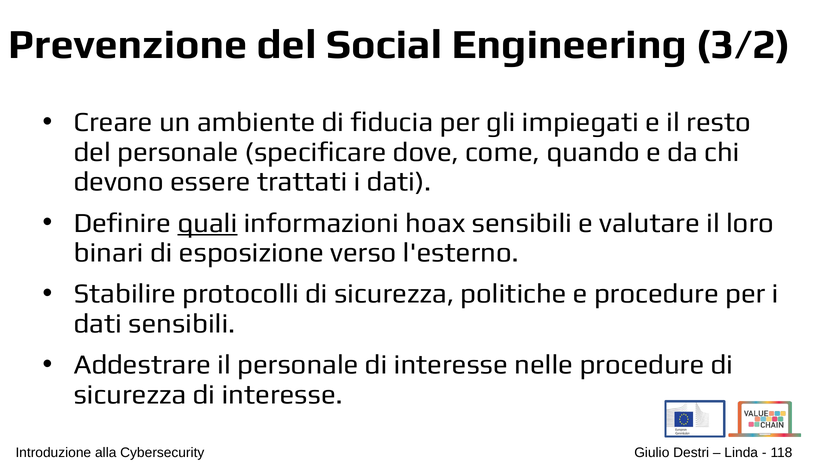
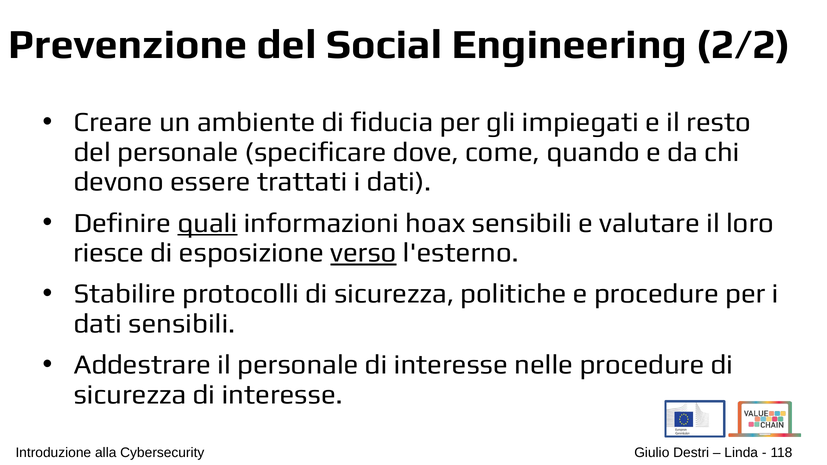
3/2: 3/2 -> 2/2
binari: binari -> riesce
verso underline: none -> present
